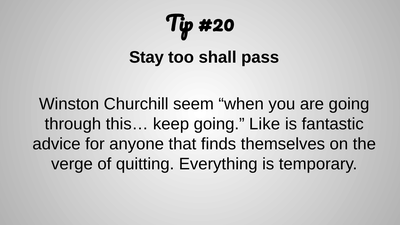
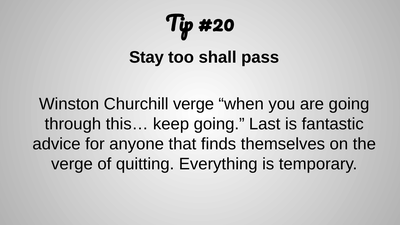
Churchill seem: seem -> verge
Like: Like -> Last
